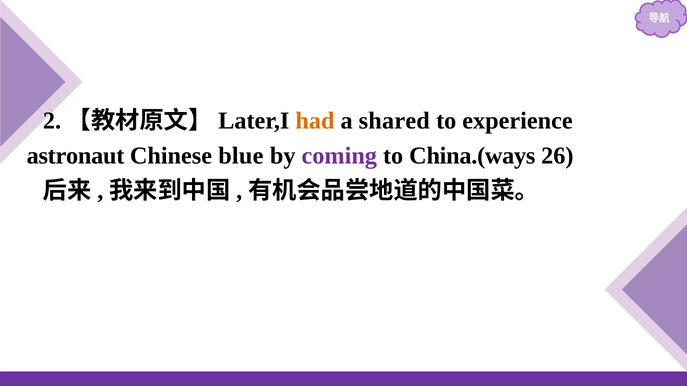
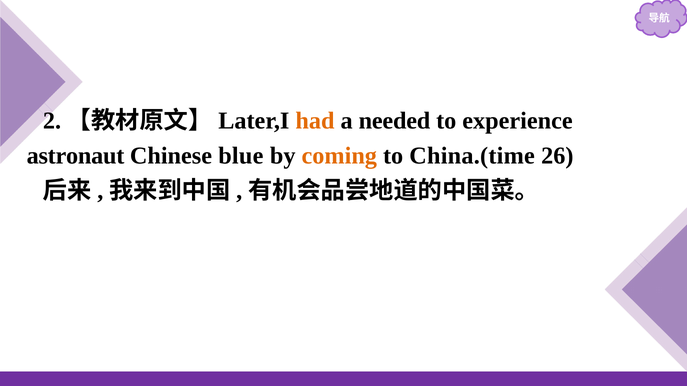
shared: shared -> needed
coming colour: purple -> orange
China.(ways: China.(ways -> China.(time
